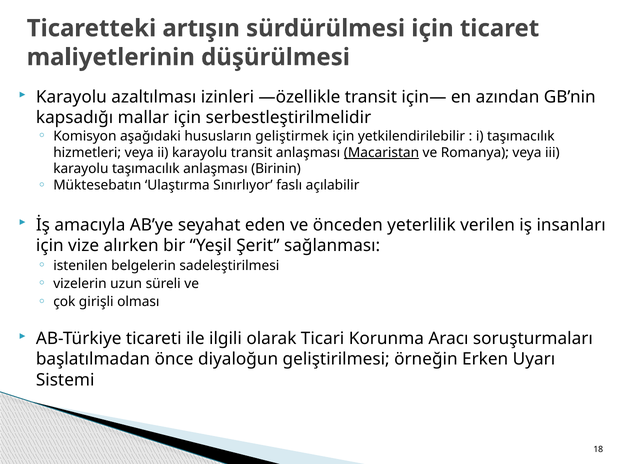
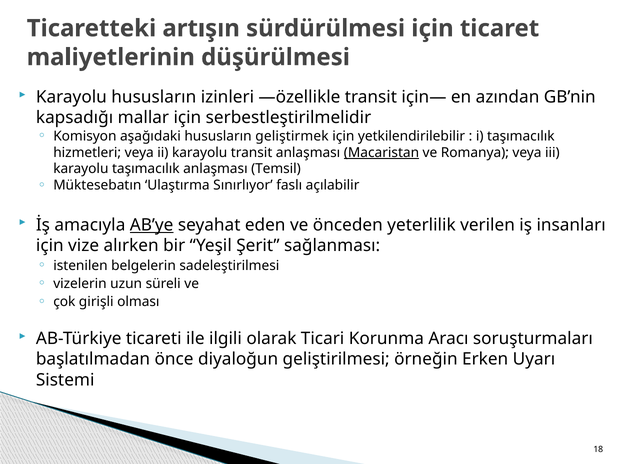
Karayolu azaltılması: azaltılması -> hususların
Birinin: Birinin -> Temsil
AB’ye underline: none -> present
